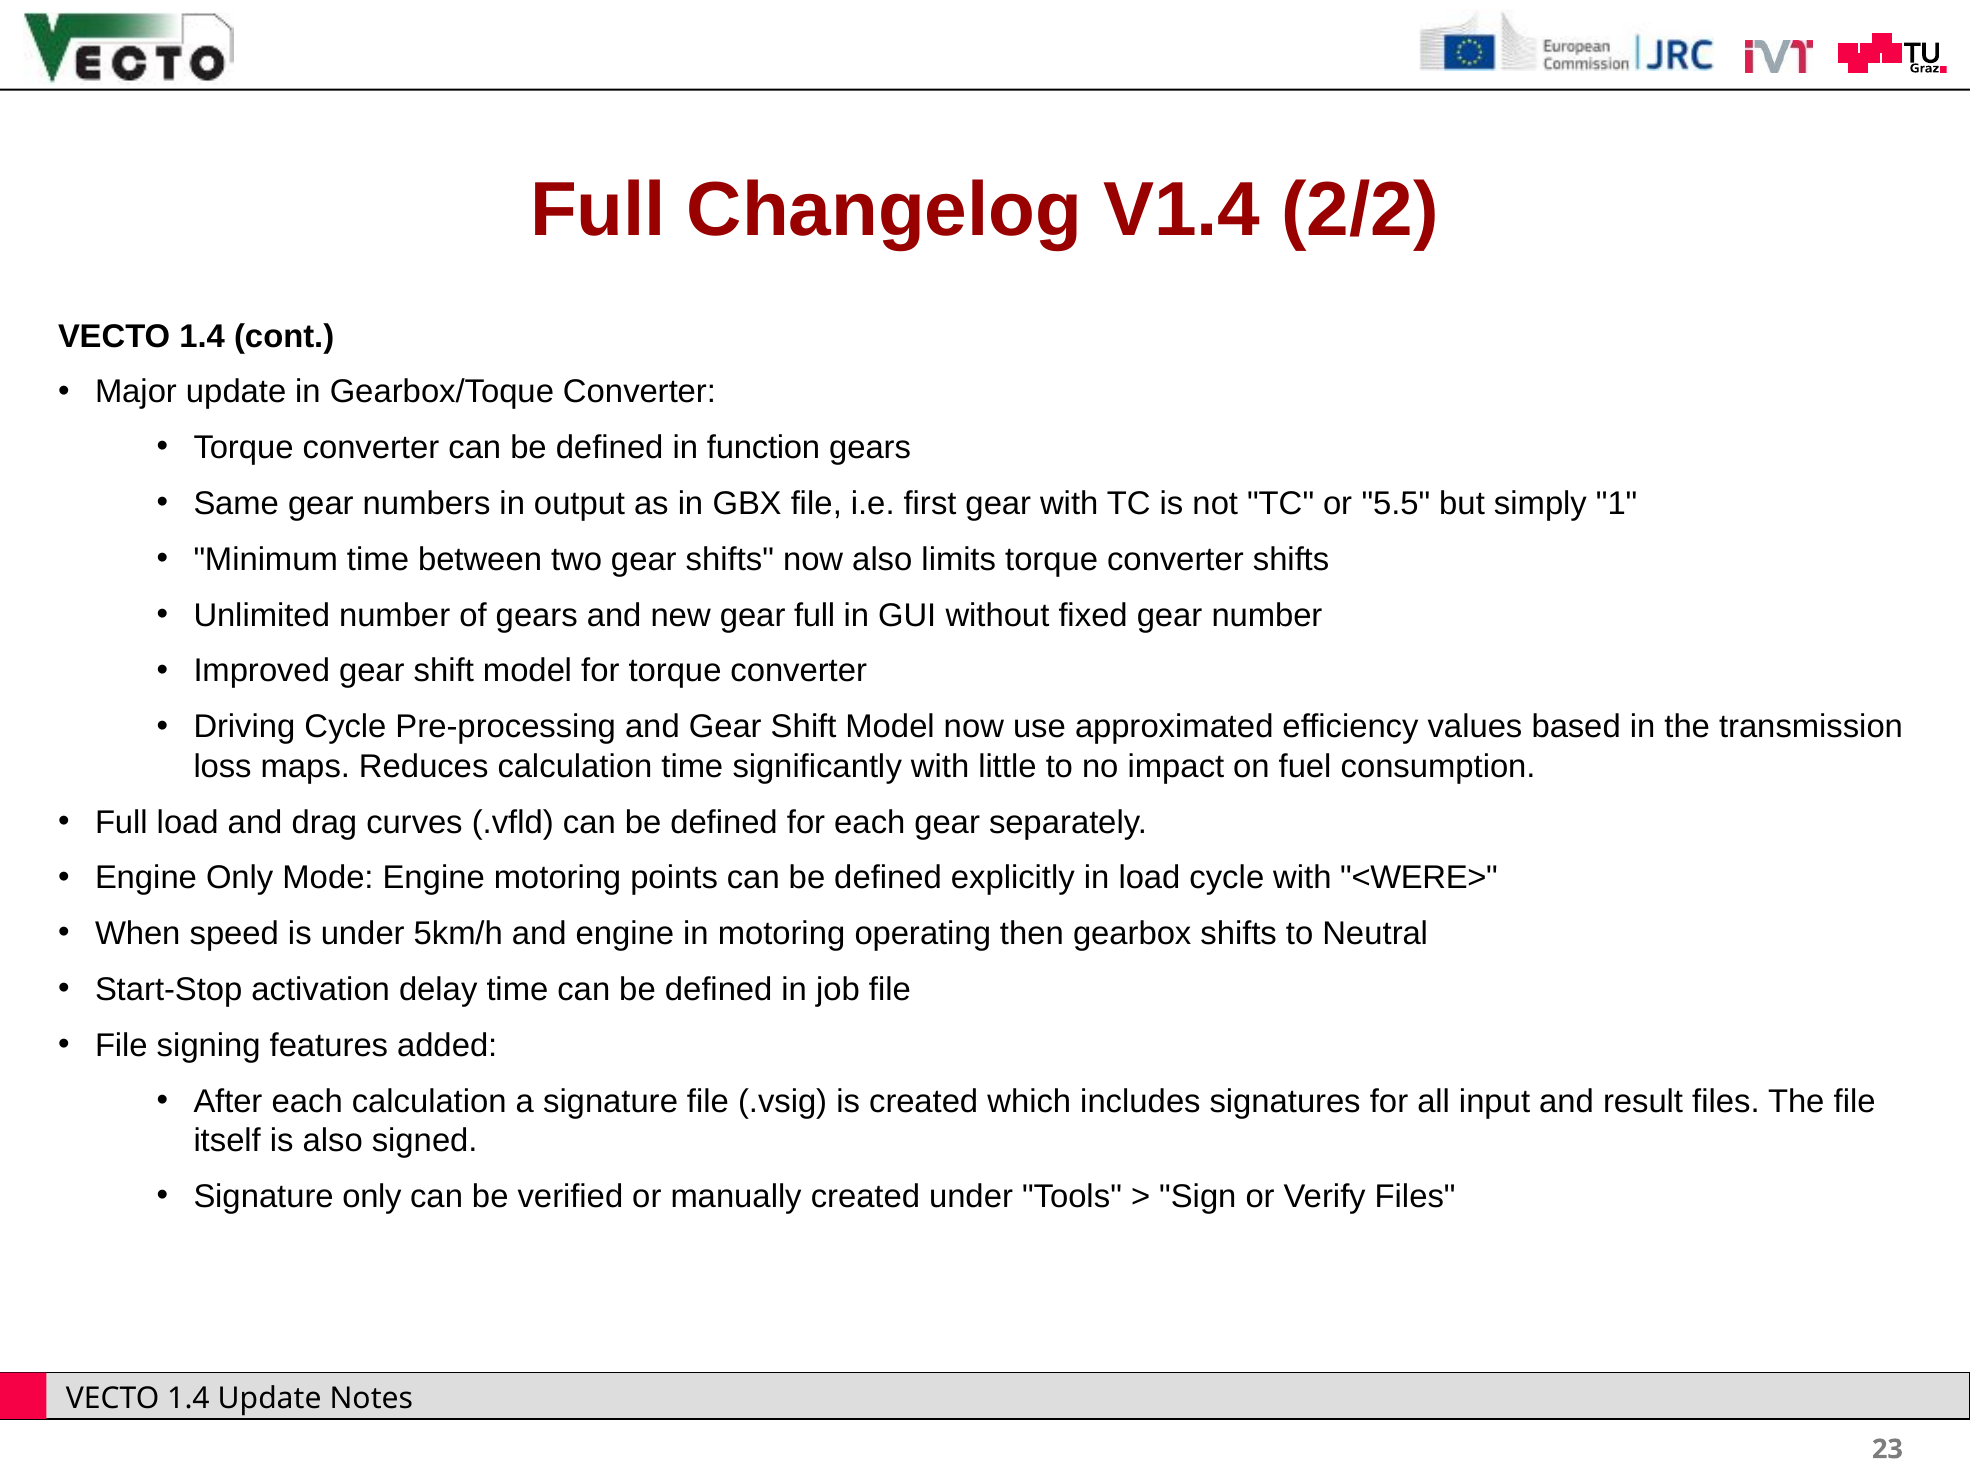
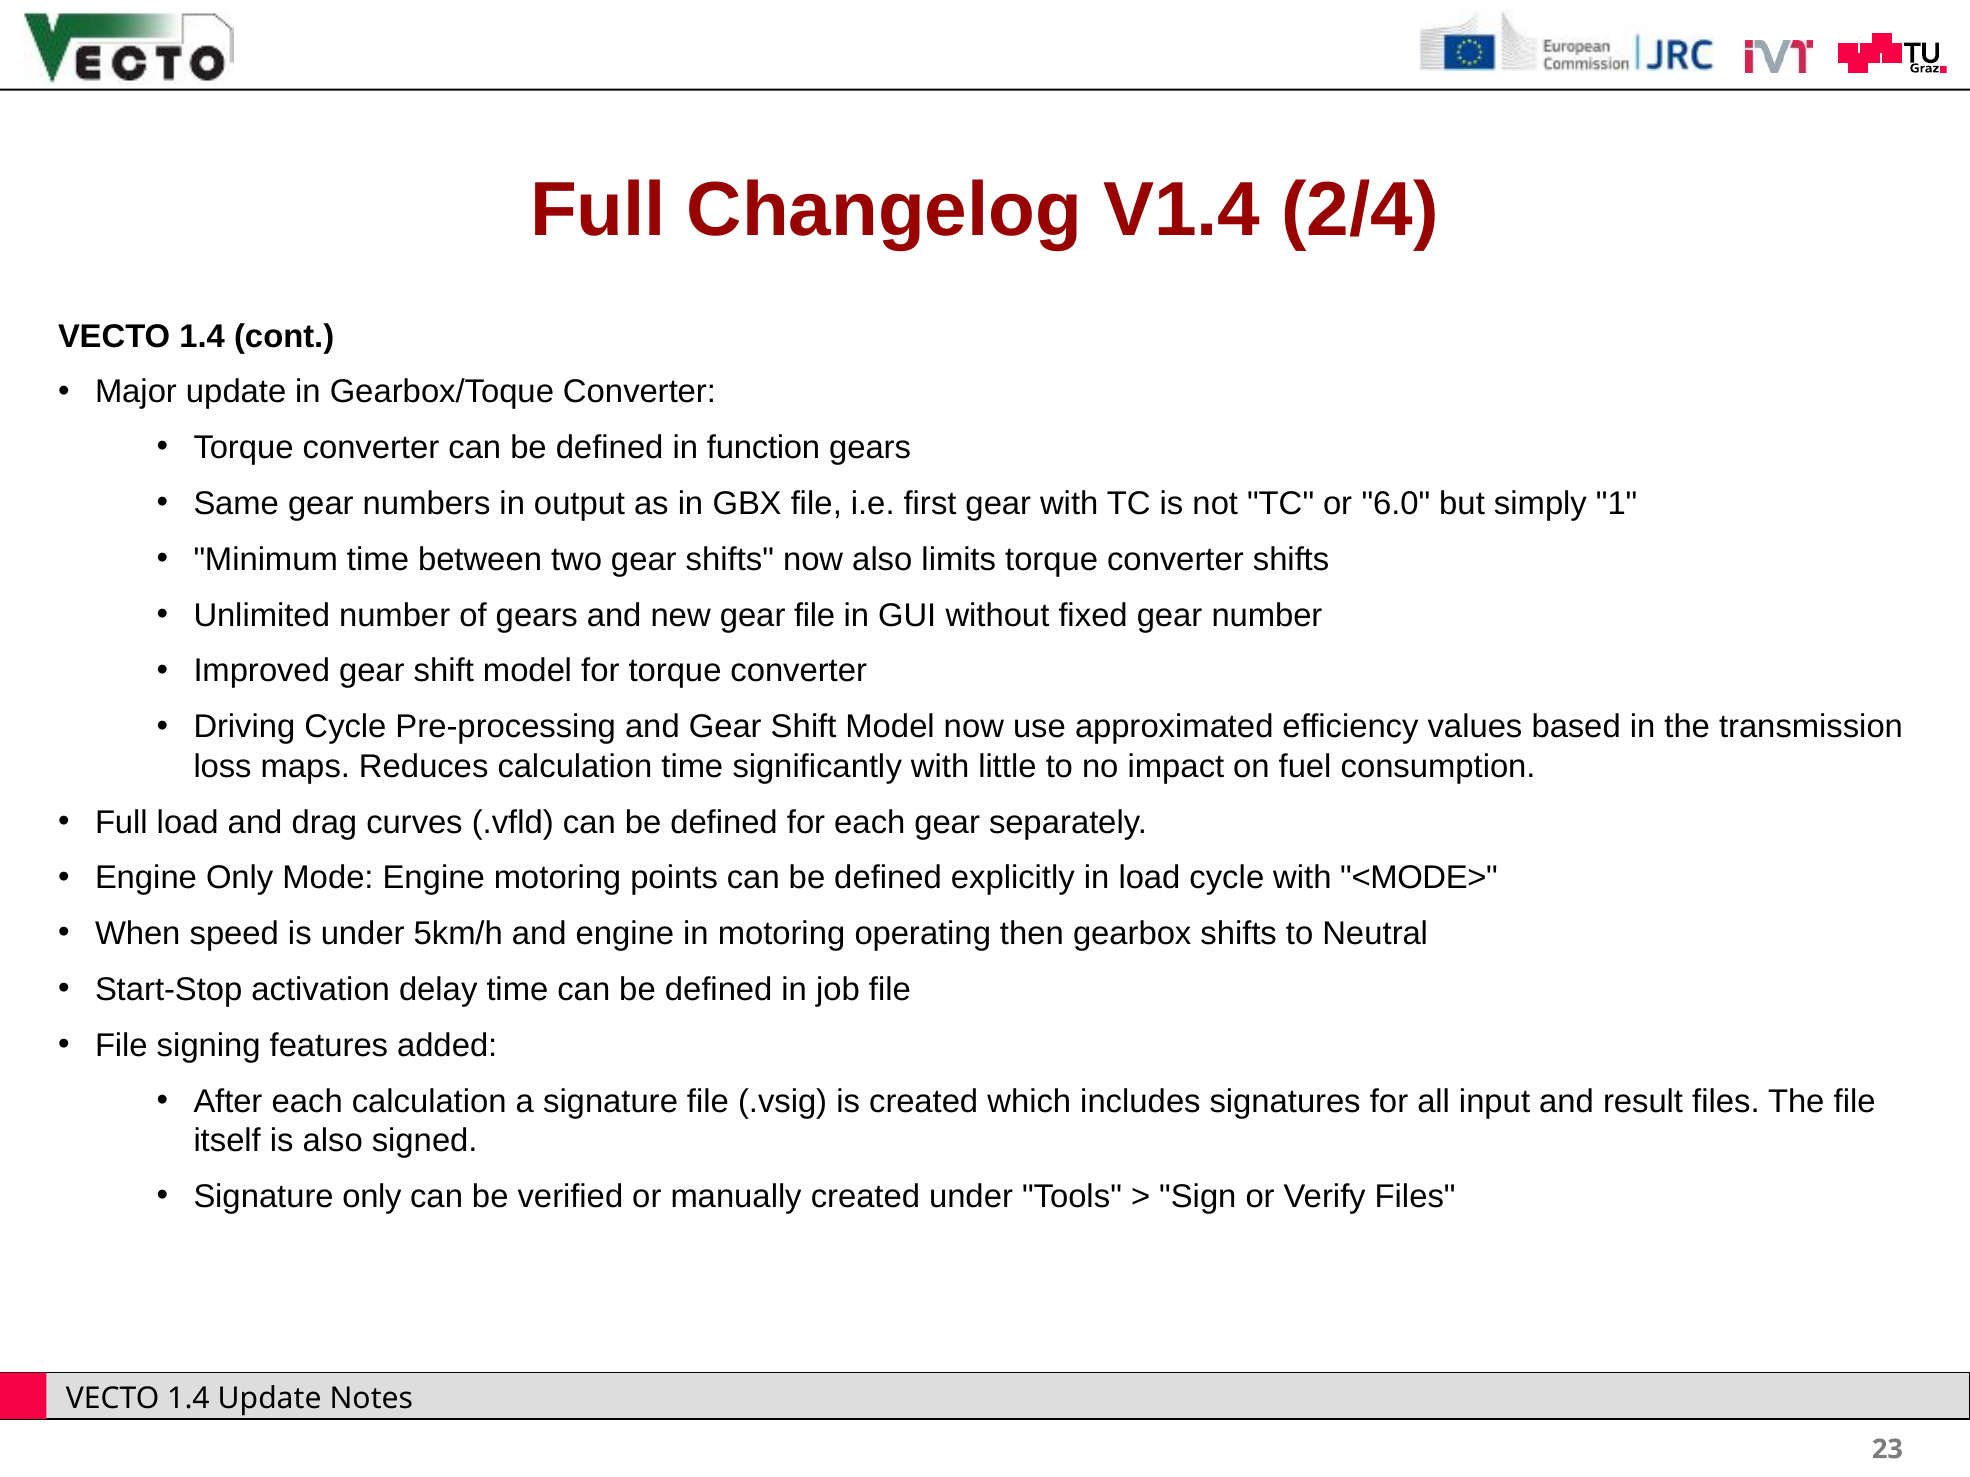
2/2: 2/2 -> 2/4
5.5: 5.5 -> 6.0
gear full: full -> file
<WERE>: <WERE> -> <MODE>
